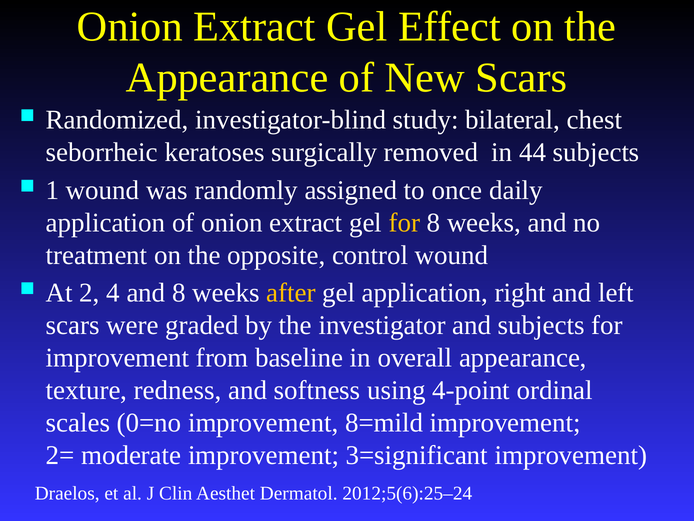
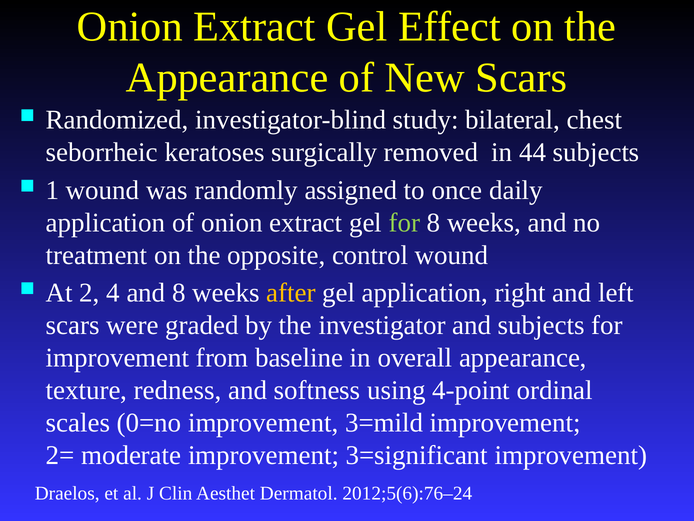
for at (404, 222) colour: yellow -> light green
8=mild: 8=mild -> 3=mild
2012;5(6):25–24: 2012;5(6):25–24 -> 2012;5(6):76–24
